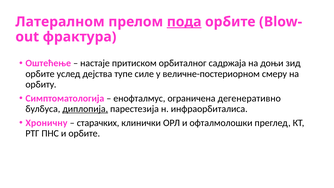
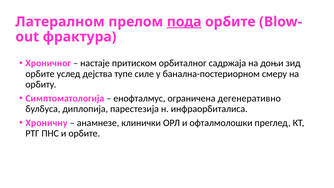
Оштећење: Оштећење -> Хроничног
величне-постериорном: величне-постериорном -> банална-постериорном
диплопија underline: present -> none
старачких: старачких -> анамнезе
